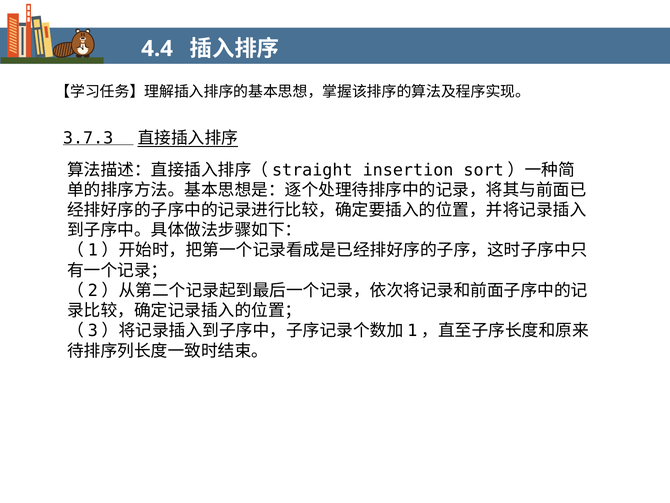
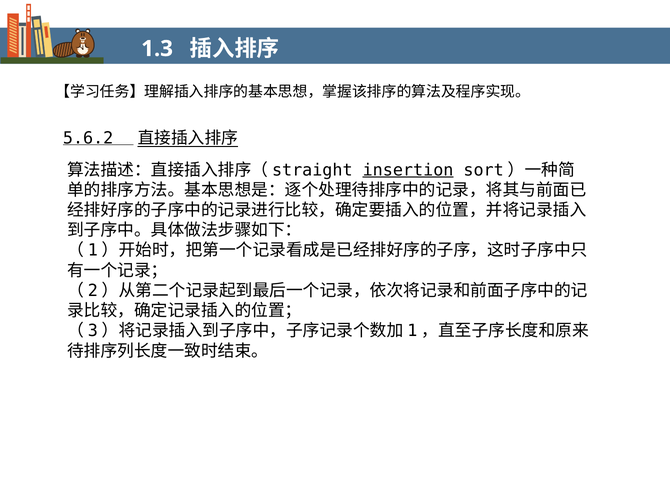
4.4: 4.4 -> 1.3
3.7.3: 3.7.3 -> 5.6.2
insertion underline: none -> present
